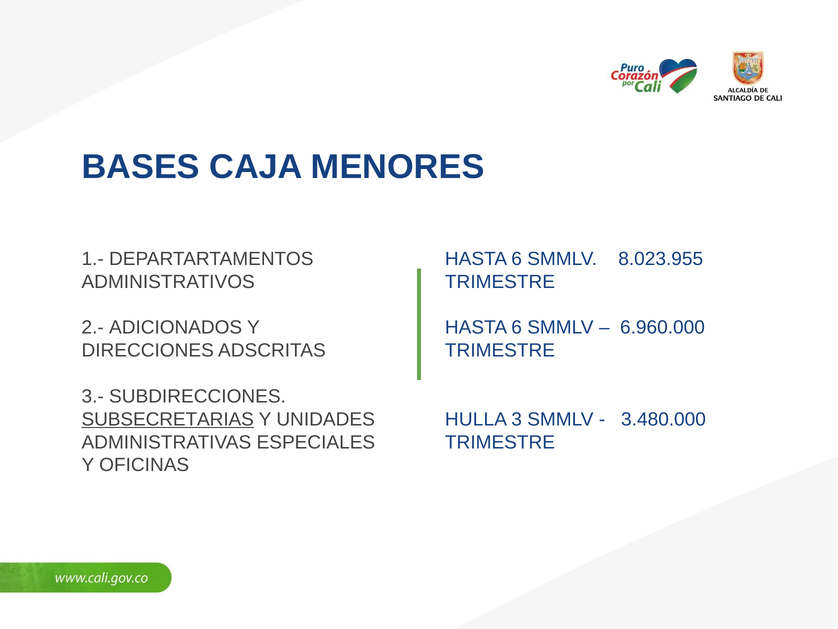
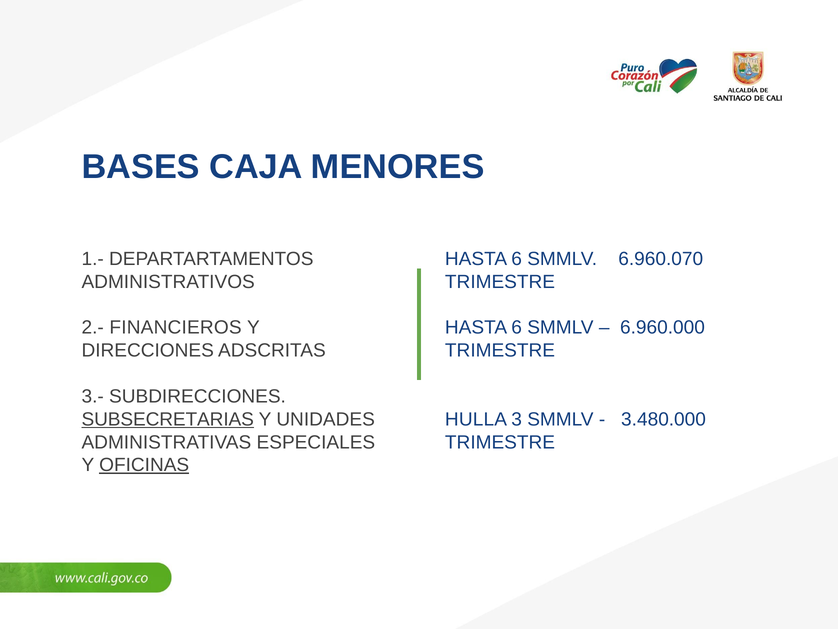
8.023.955: 8.023.955 -> 6.960.070
ADICIONADOS: ADICIONADOS -> FINANCIEROS
OFICINAS underline: none -> present
